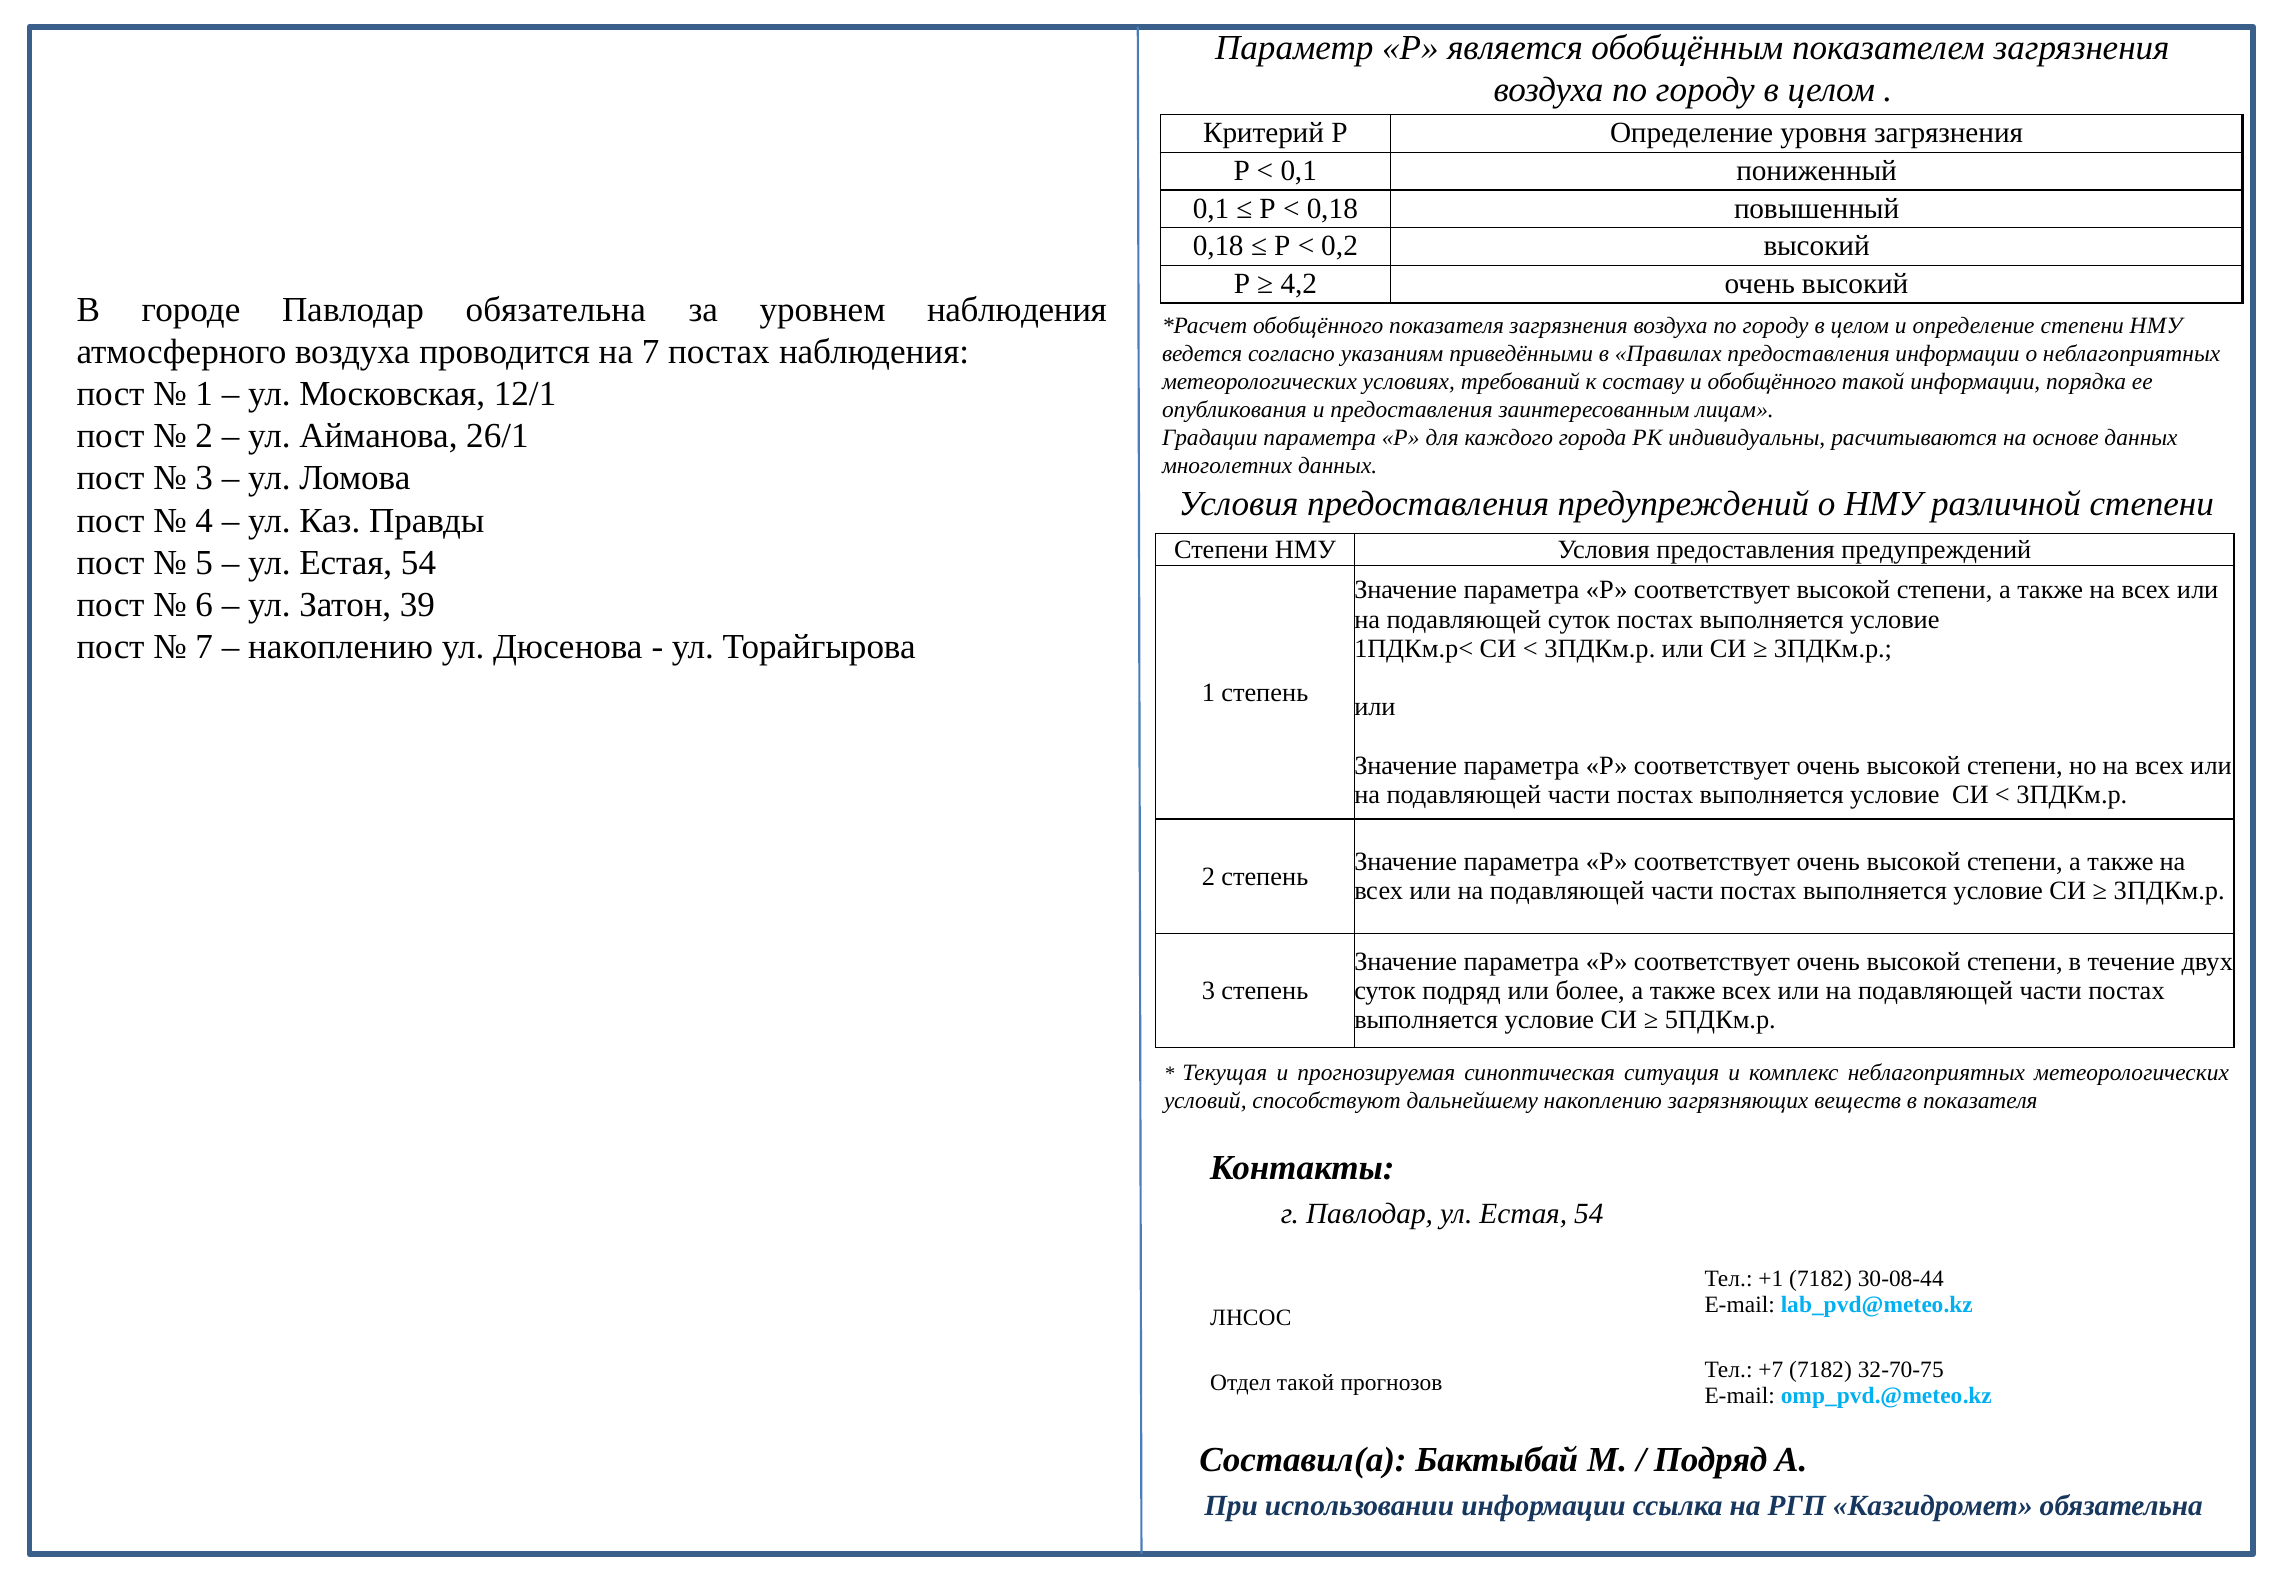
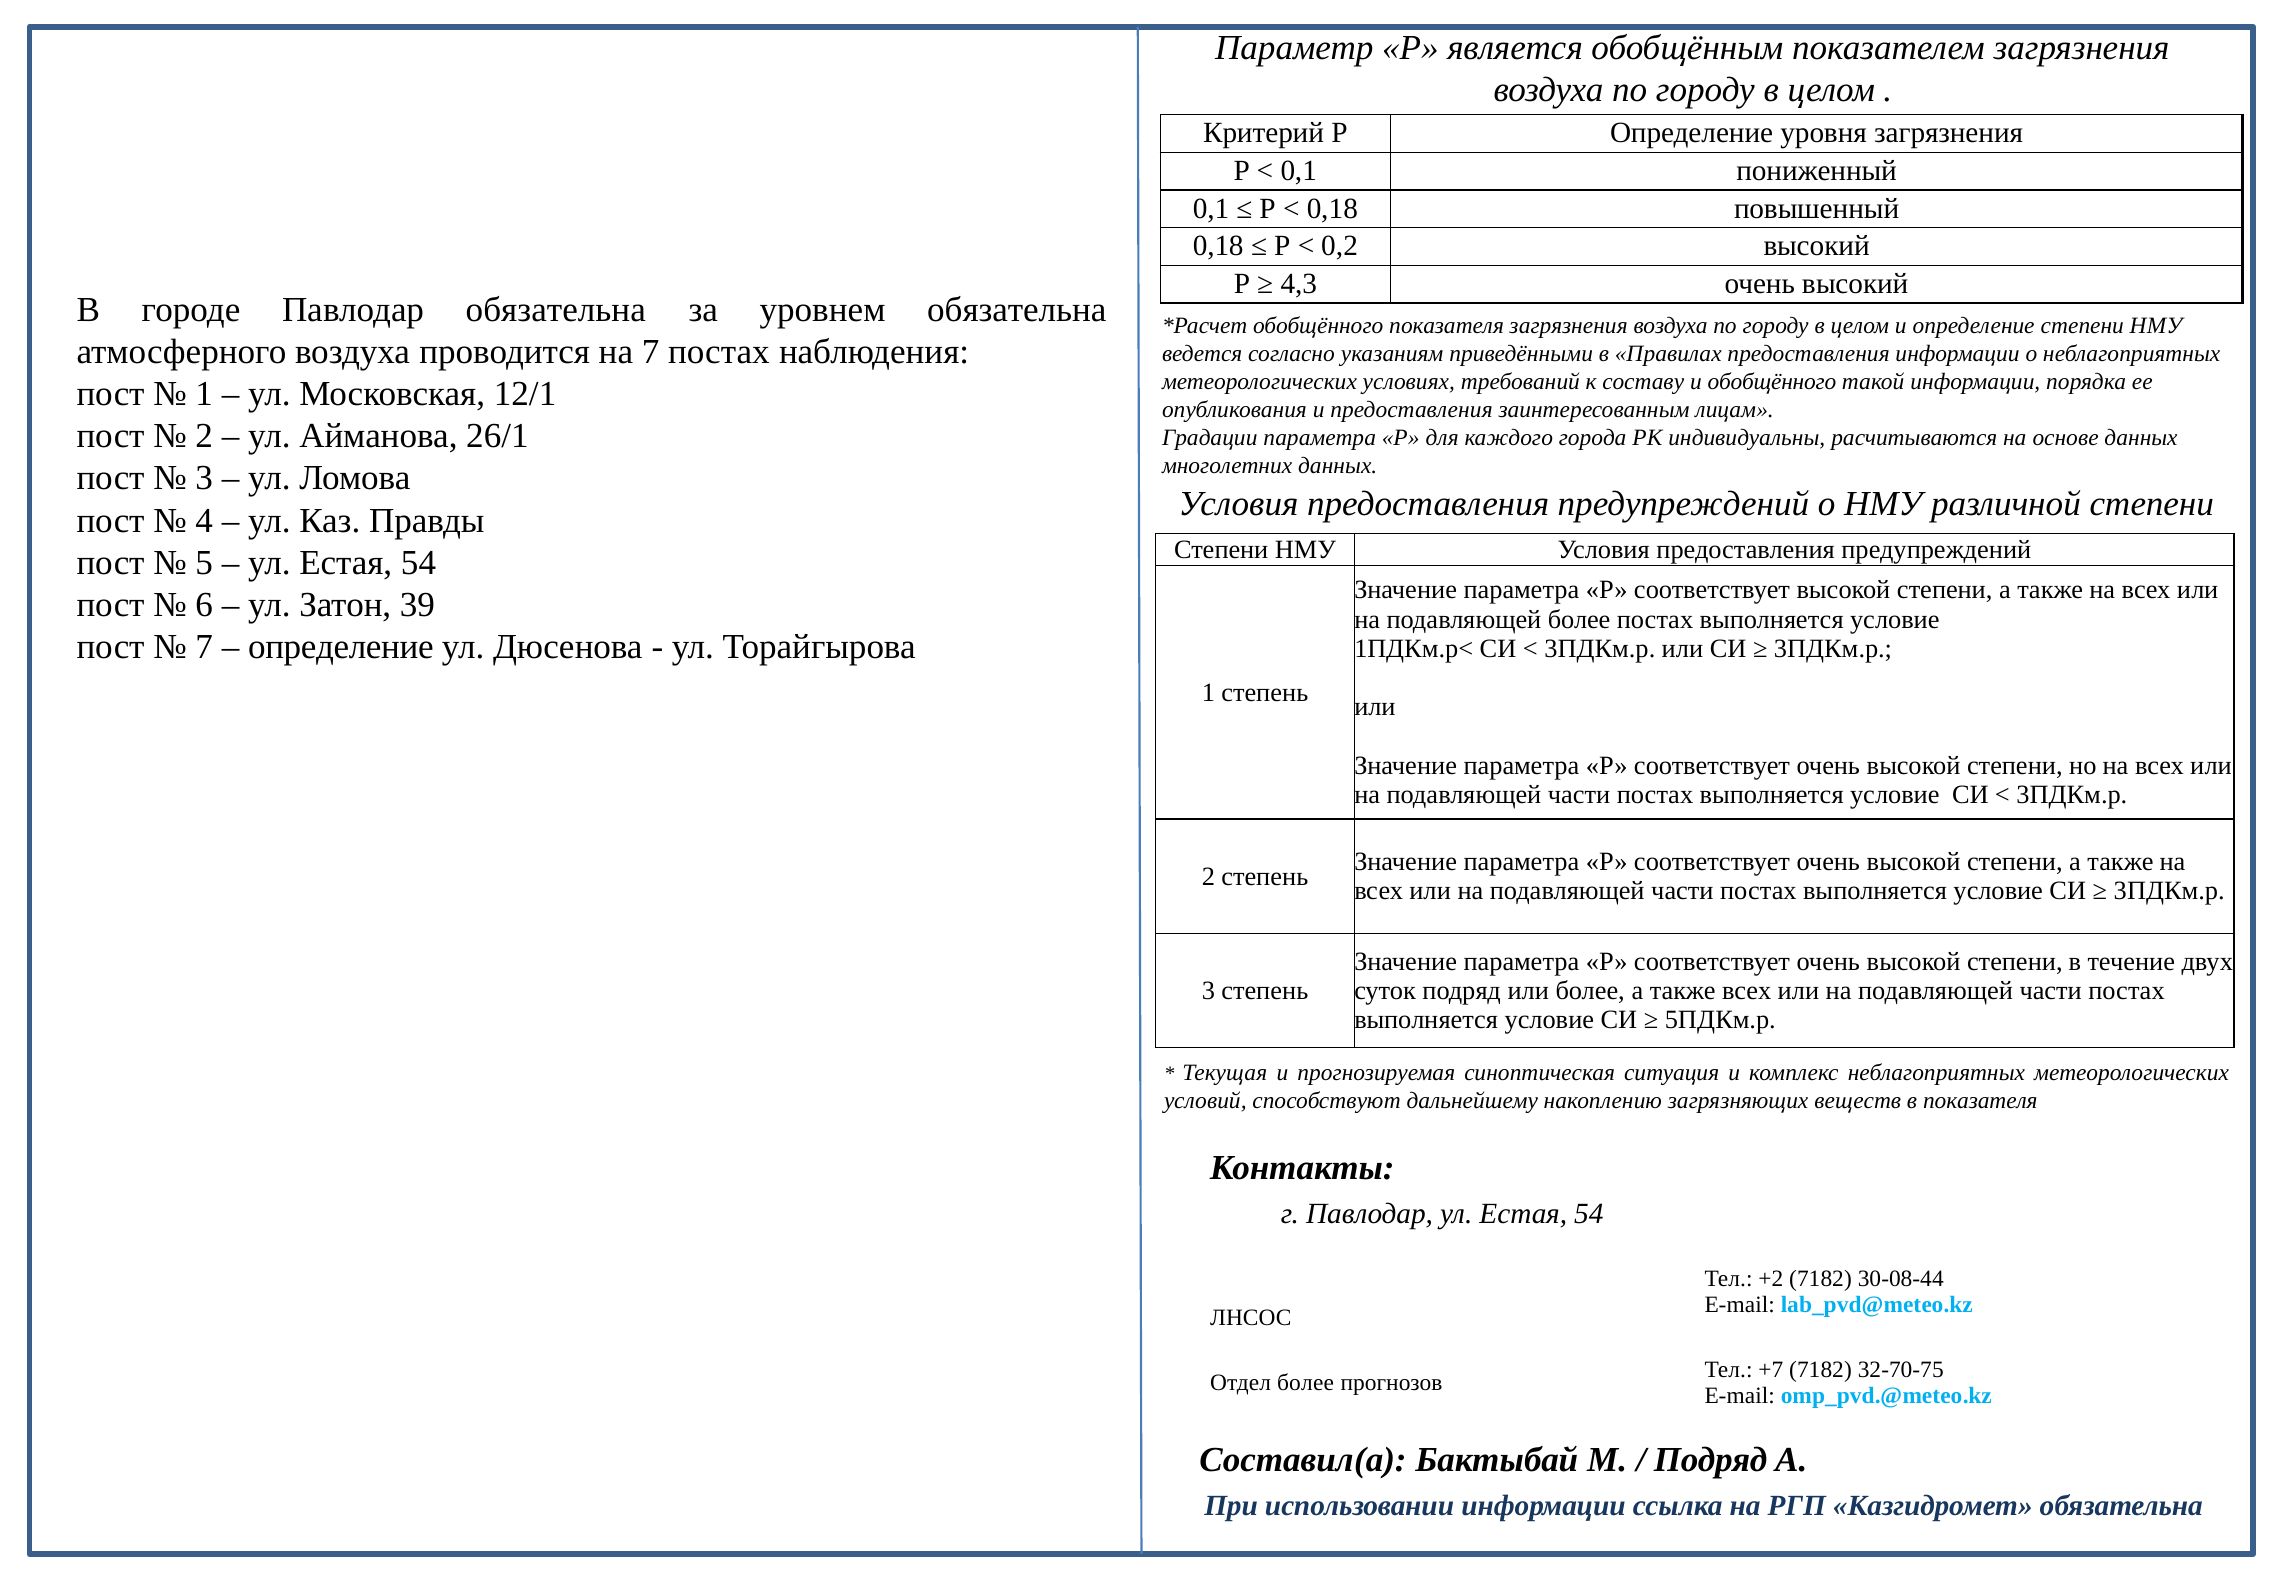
4,2: 4,2 -> 4,3
уровнем наблюдения: наблюдения -> обязательна
подавляющей суток: суток -> более
накоплению at (341, 647): накоплению -> определение
+1: +1 -> +2
Отдел такой: такой -> более
